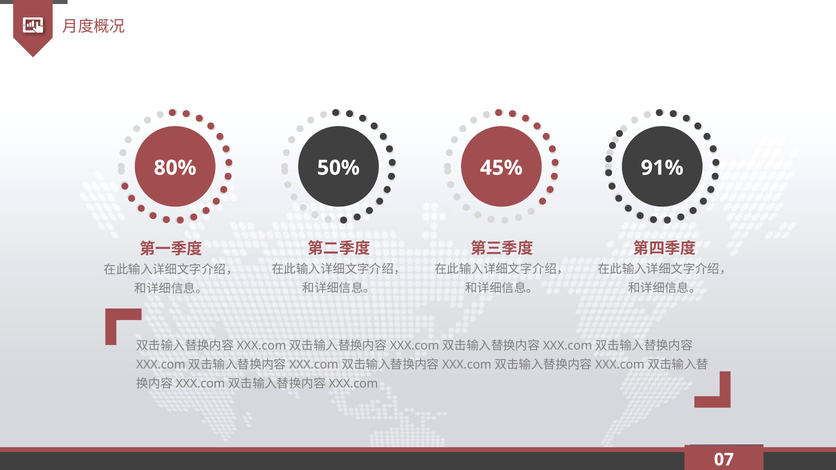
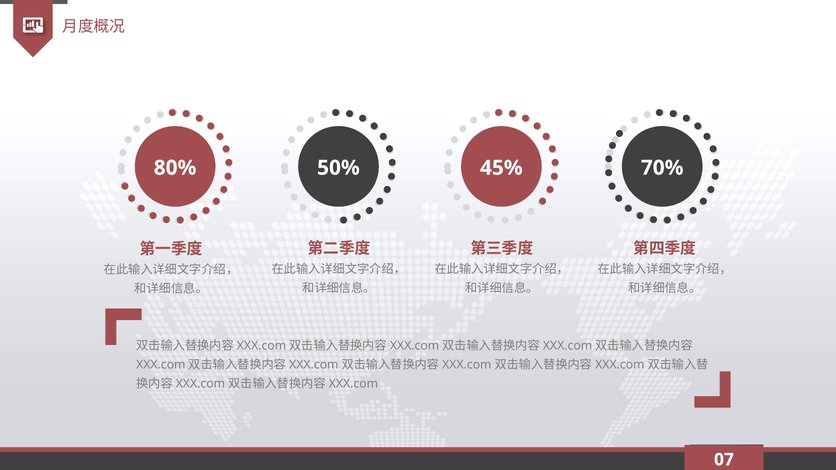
91%: 91% -> 70%
